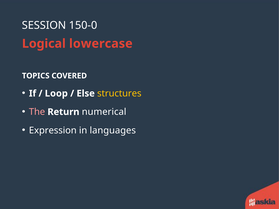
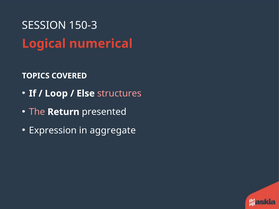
150-0: 150-0 -> 150-3
lowercase: lowercase -> numerical
structures colour: yellow -> pink
numerical: numerical -> presented
languages: languages -> aggregate
